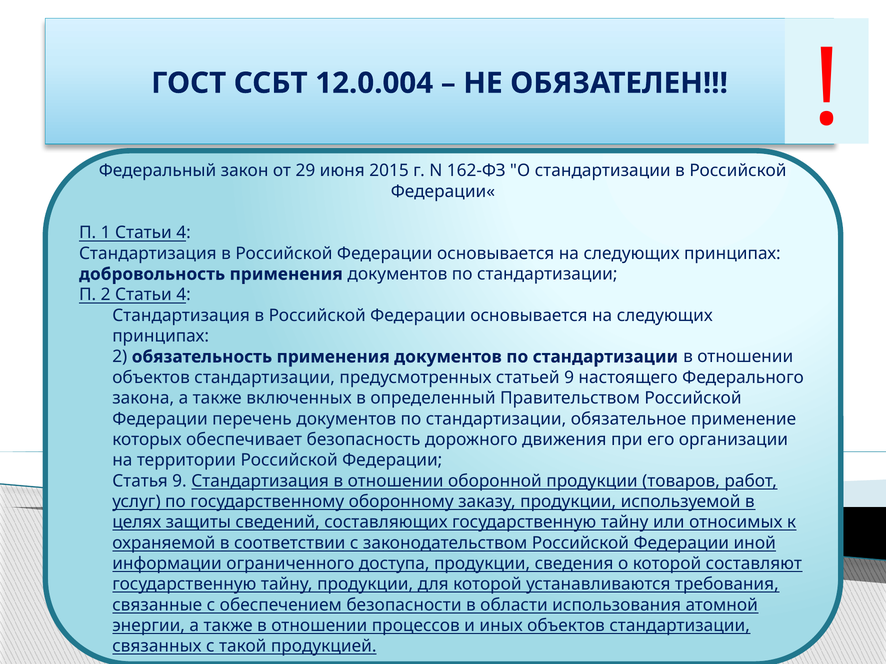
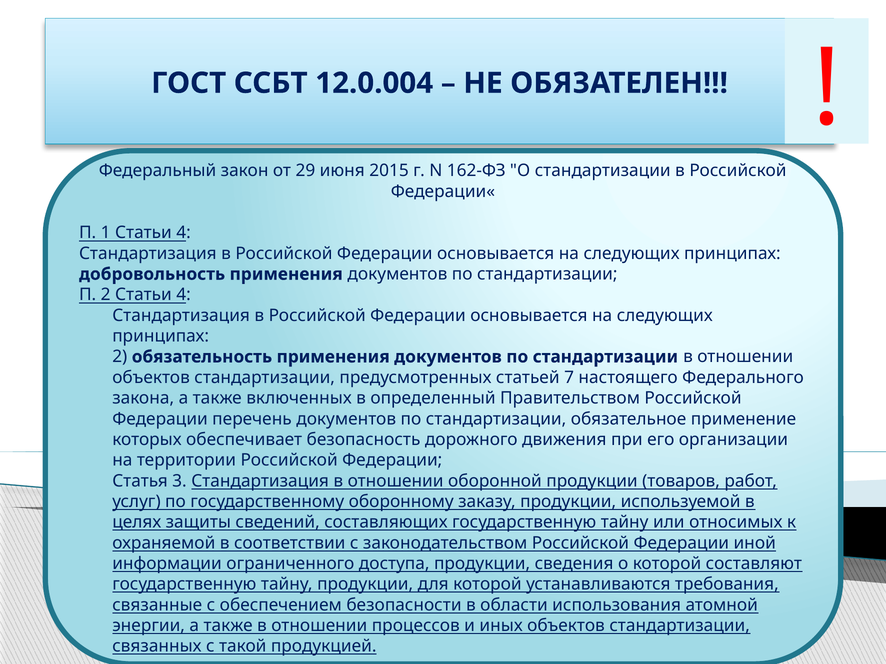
статьей 9: 9 -> 7
Статья 9: 9 -> 3
